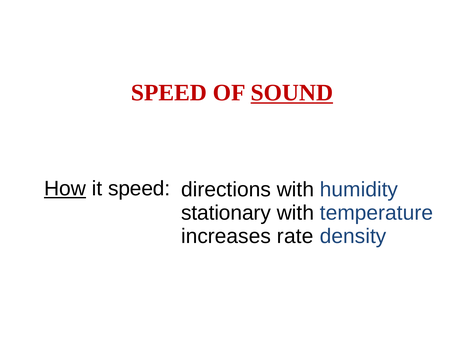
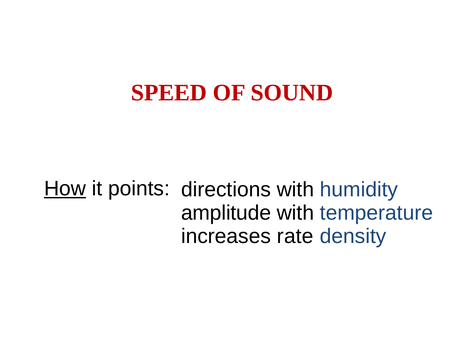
SOUND underline: present -> none
it speed: speed -> points
stationary: stationary -> amplitude
